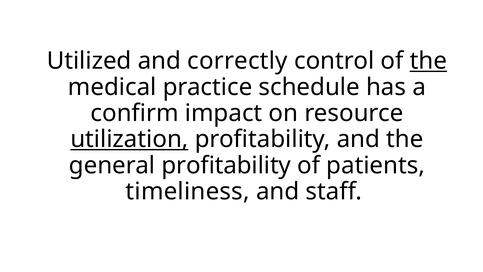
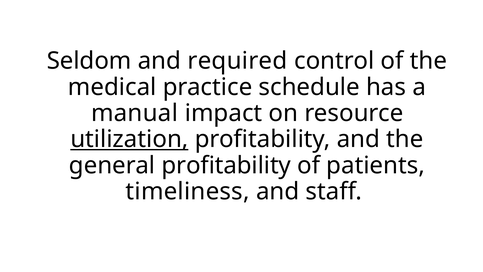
Utilized: Utilized -> Seldom
correctly: correctly -> required
the at (428, 61) underline: present -> none
confirm: confirm -> manual
